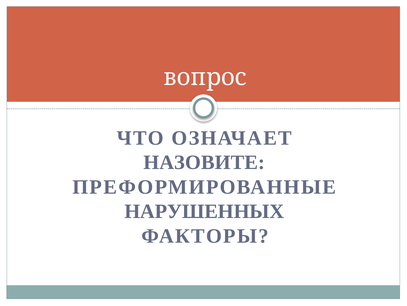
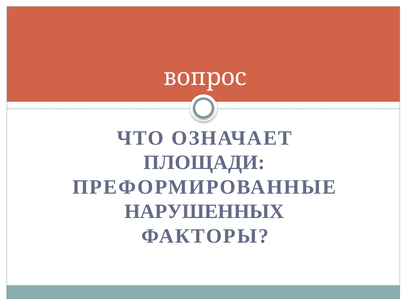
НАЗОВИТЕ: НАЗОВИТЕ -> ПЛОЩАДИ
